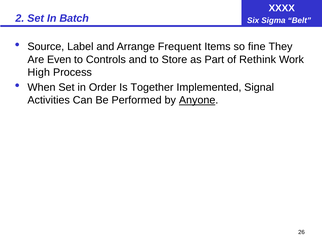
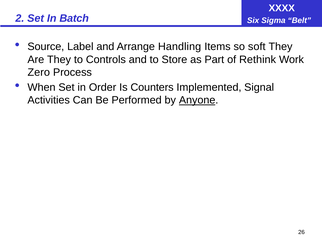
Frequent: Frequent -> Handling
fine: fine -> soft
Are Even: Even -> They
High: High -> Zero
Together: Together -> Counters
